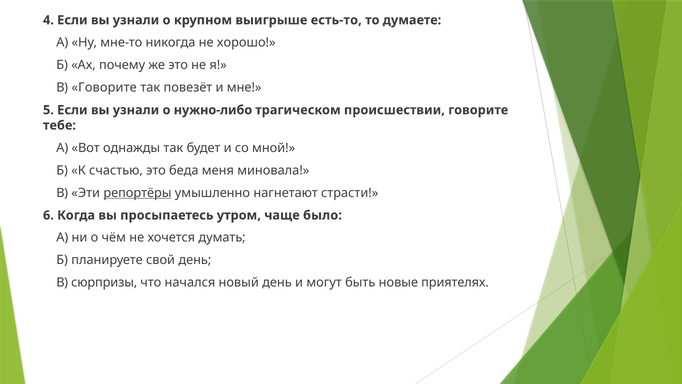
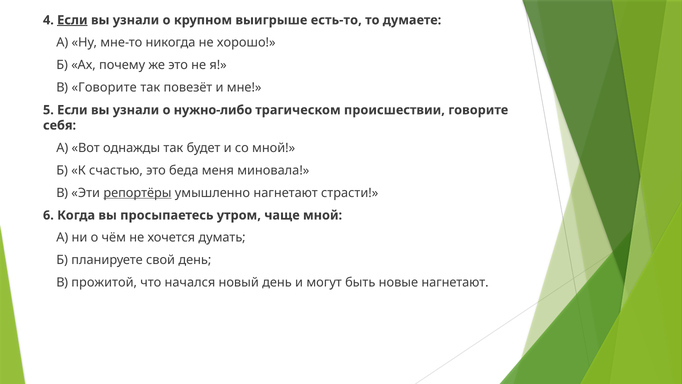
Если at (72, 20) underline: none -> present
тебе: тебе -> себя
чаще было: было -> мной
сюрпризы: сюрпризы -> прожитой
новые приятелях: приятелях -> нагнетают
